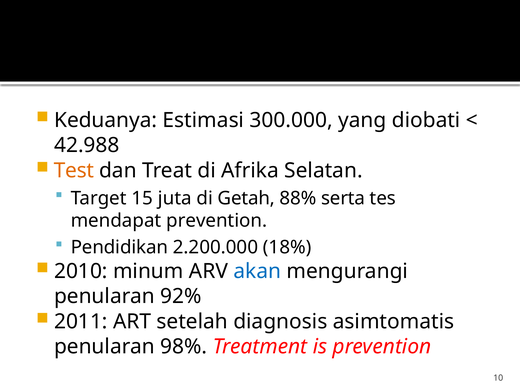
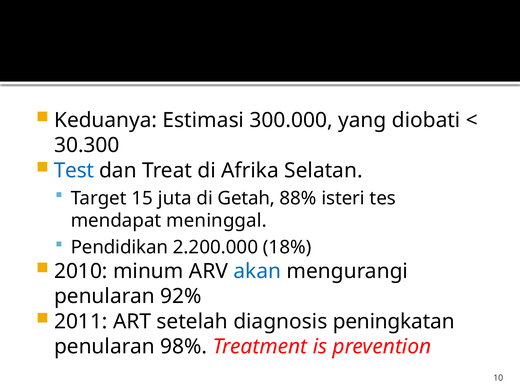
42.988: 42.988 -> 30.300
Test colour: orange -> blue
serta: serta -> isteri
mendapat prevention: prevention -> meninggal
asimtomatis: asimtomatis -> peningkatan
